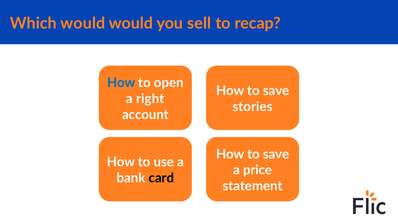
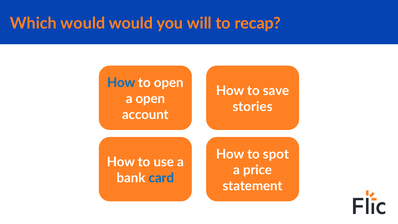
sell: sell -> will
a right: right -> open
save at (276, 154): save -> spot
card colour: black -> blue
